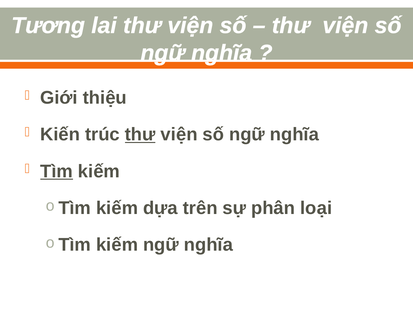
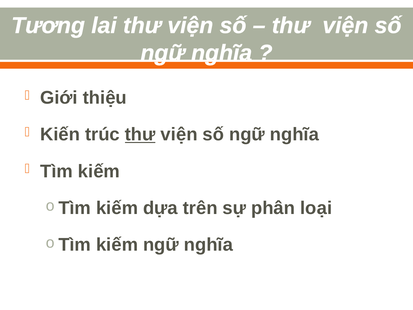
Tìm underline: present -> none
